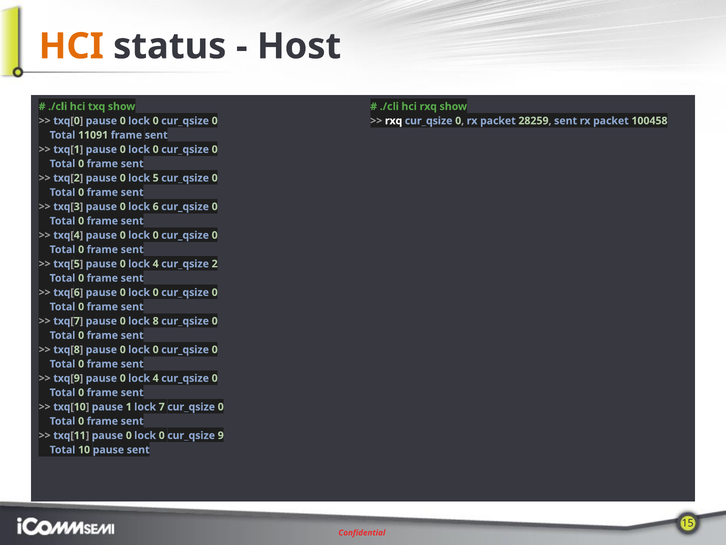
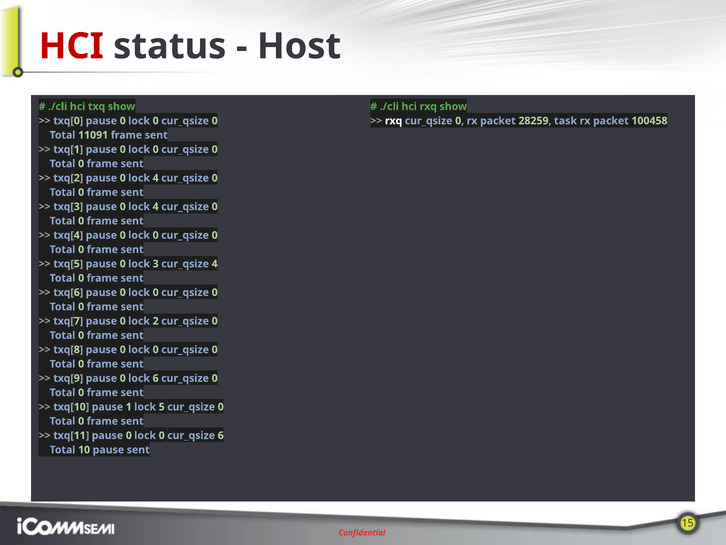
HCI at (71, 46) colour: orange -> red
28259 sent: sent -> task
5 at (156, 178): 5 -> 4
6 at (156, 206): 6 -> 4
4 at (156, 264): 4 -> 3
2 at (215, 264): 2 -> 4
8: 8 -> 2
4 at (156, 378): 4 -> 6
7: 7 -> 5
9 at (221, 435): 9 -> 6
